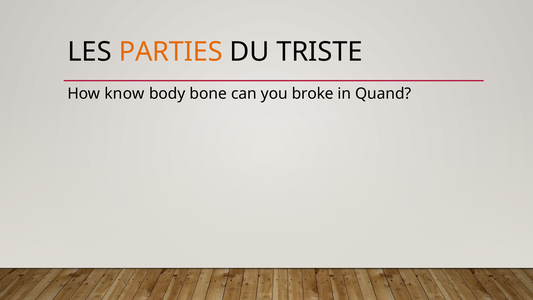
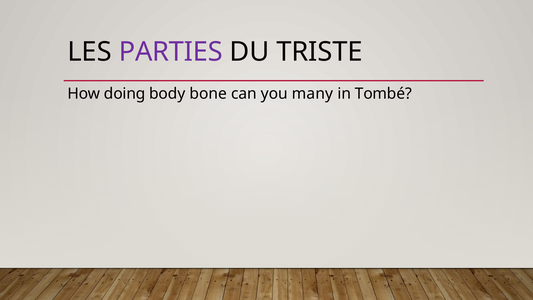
PARTIES colour: orange -> purple
know: know -> doing
broke: broke -> many
Quand: Quand -> Tombé
